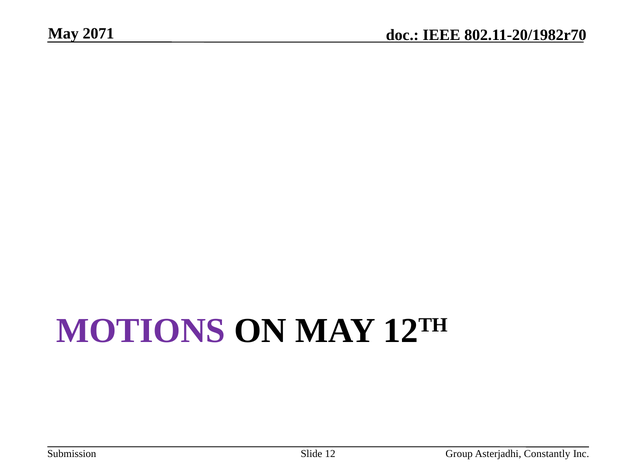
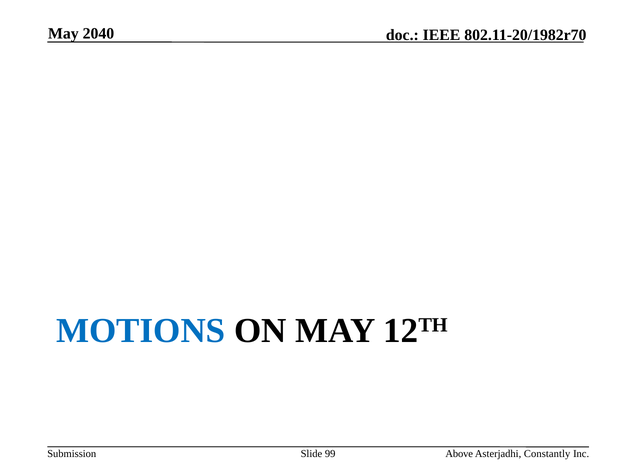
2071: 2071 -> 2040
MOTIONS colour: purple -> blue
12: 12 -> 99
Group: Group -> Above
